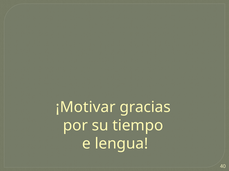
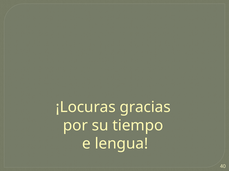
¡Motivar: ¡Motivar -> ¡Locuras
